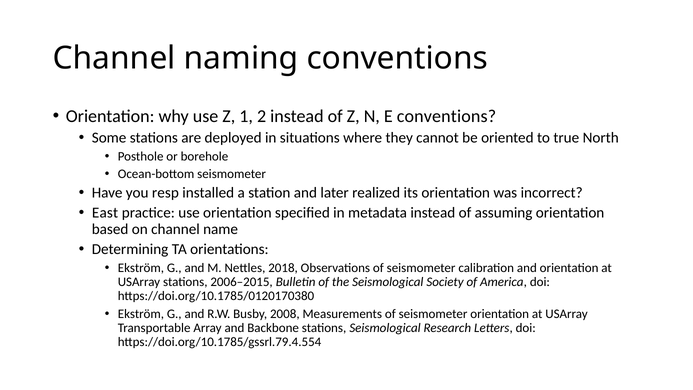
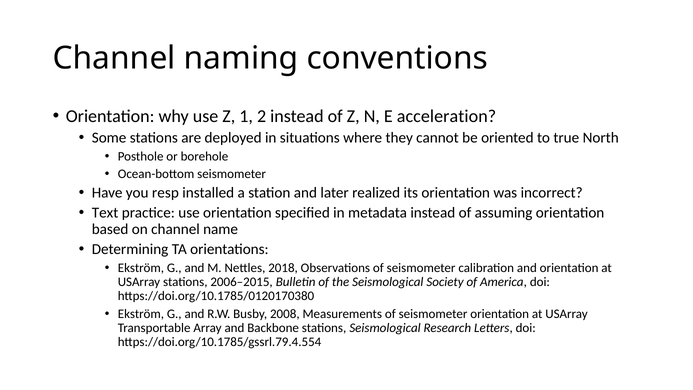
E conventions: conventions -> acceleration
East: East -> Text
